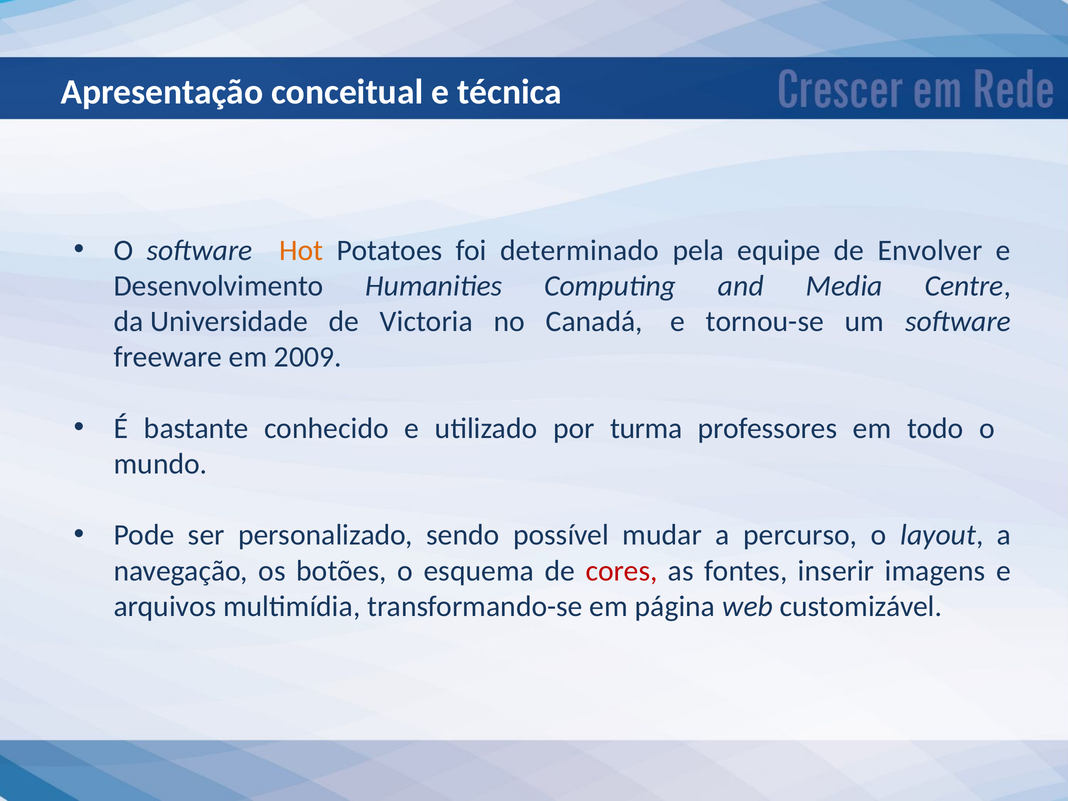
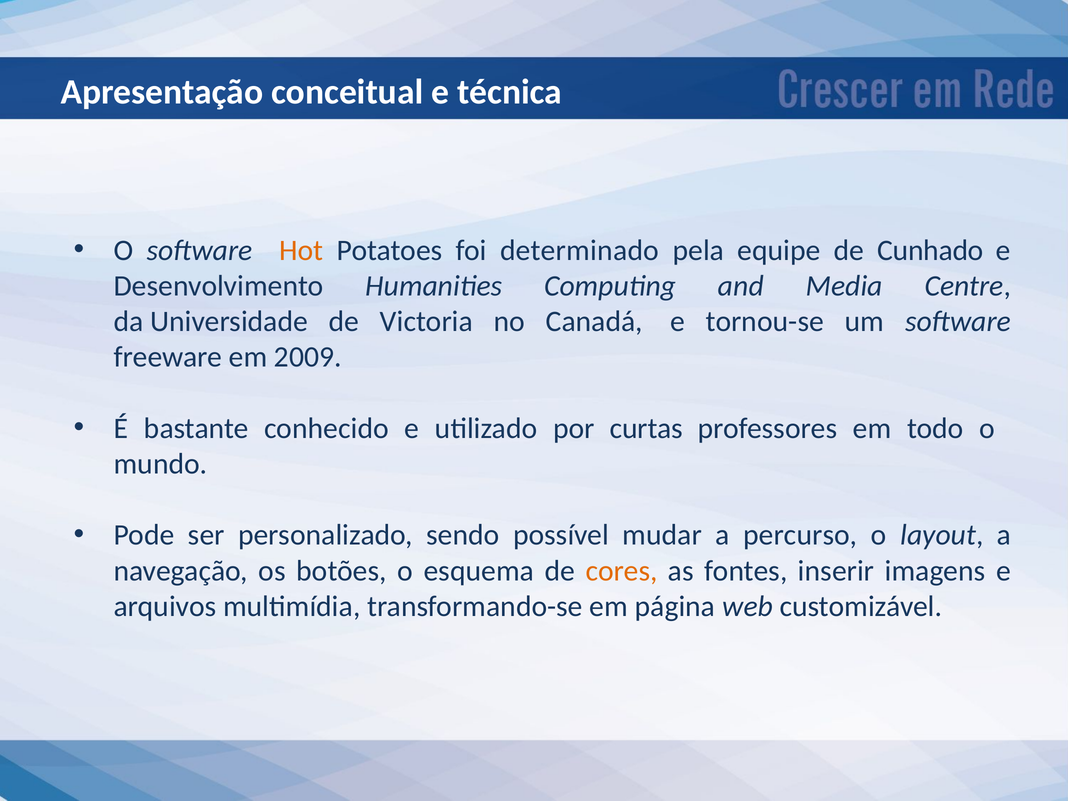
Envolver: Envolver -> Cunhado
turma: turma -> curtas
cores colour: red -> orange
